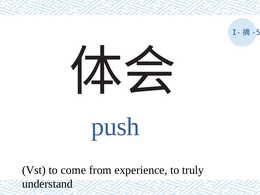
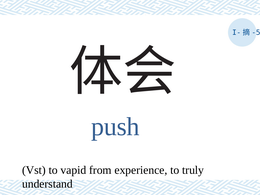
come: come -> vapid
